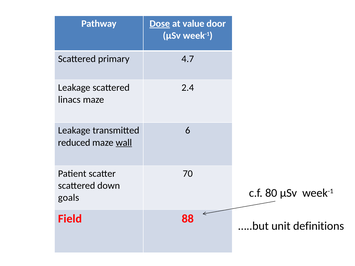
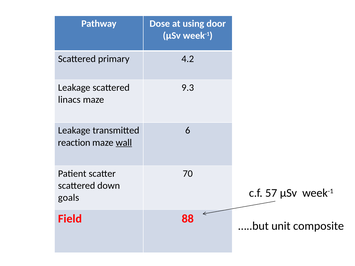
Dose underline: present -> none
value: value -> using
4.7: 4.7 -> 4.2
2.4: 2.4 -> 9.3
reduced: reduced -> reaction
80: 80 -> 57
definitions: definitions -> composite
